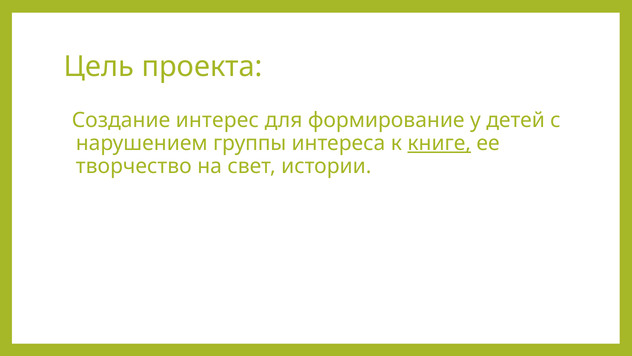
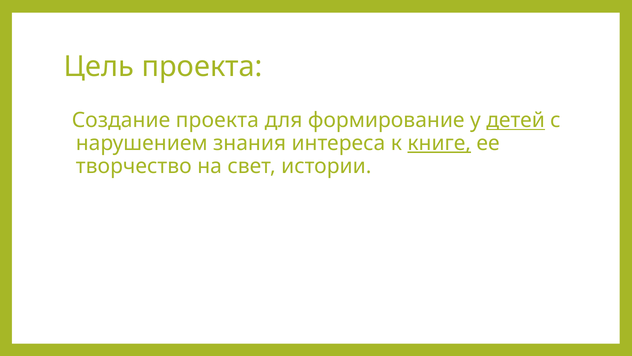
Создание интерес: интерес -> проекта
детей underline: none -> present
группы: группы -> знания
